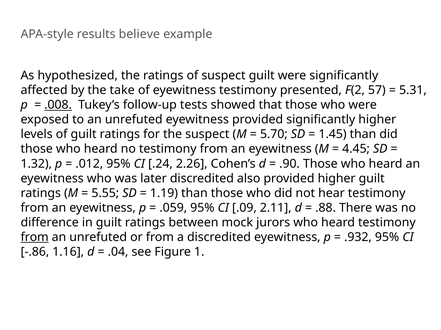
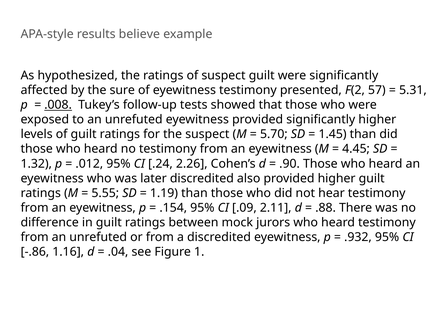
take: take -> sure
.059: .059 -> .154
from at (35, 238) underline: present -> none
